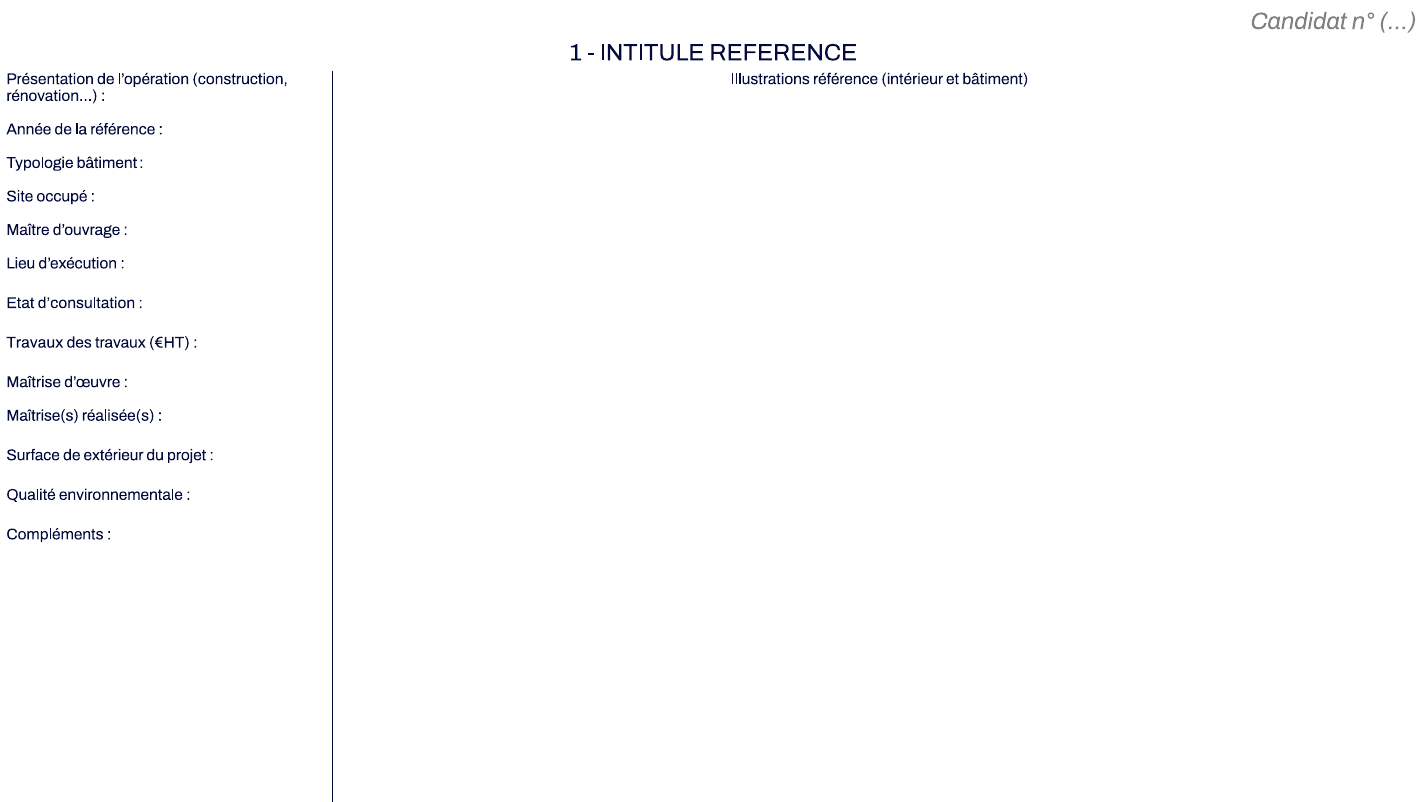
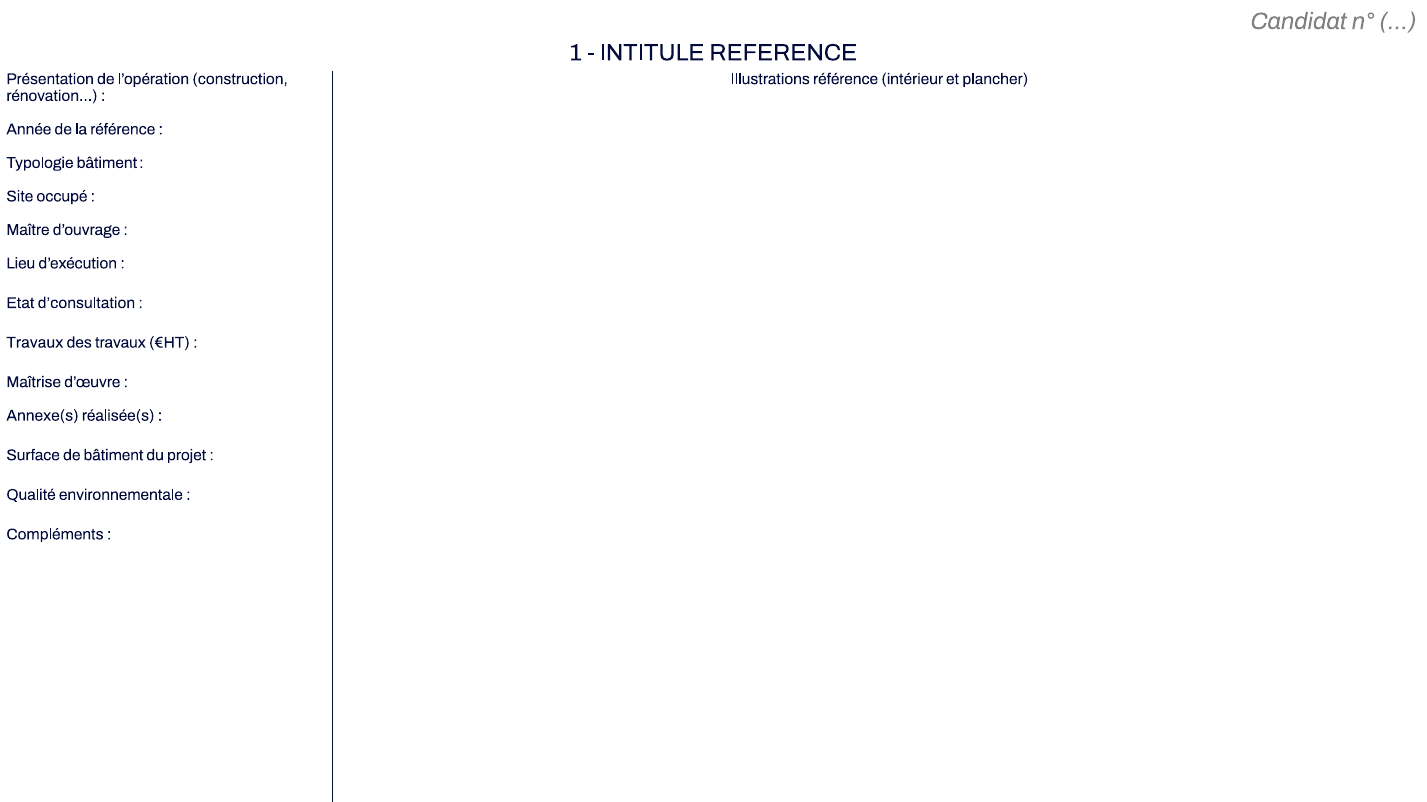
et bâtiment: bâtiment -> plancher
Maîtrise(s: Maîtrise(s -> Annexe(s
de extérieur: extérieur -> bâtiment
